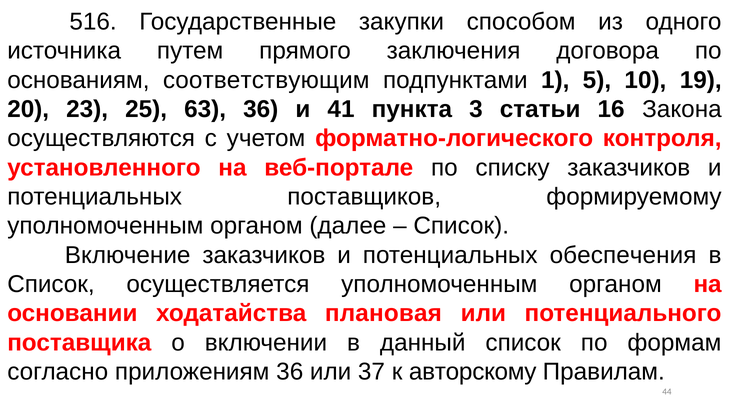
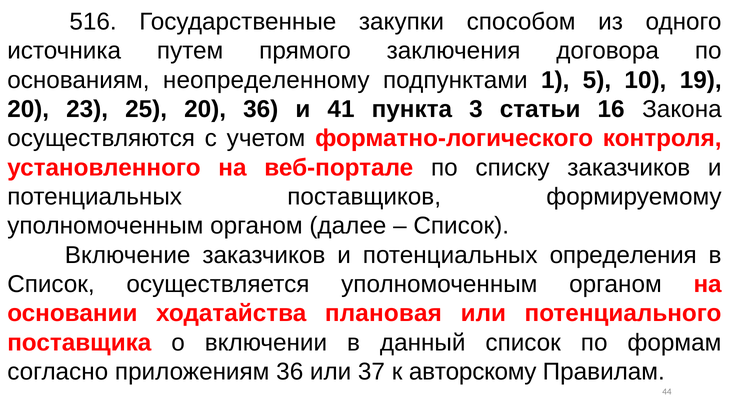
соответствующим: соответствующим -> неопределенному
25 63: 63 -> 20
обеспечения: обеспечения -> определения
